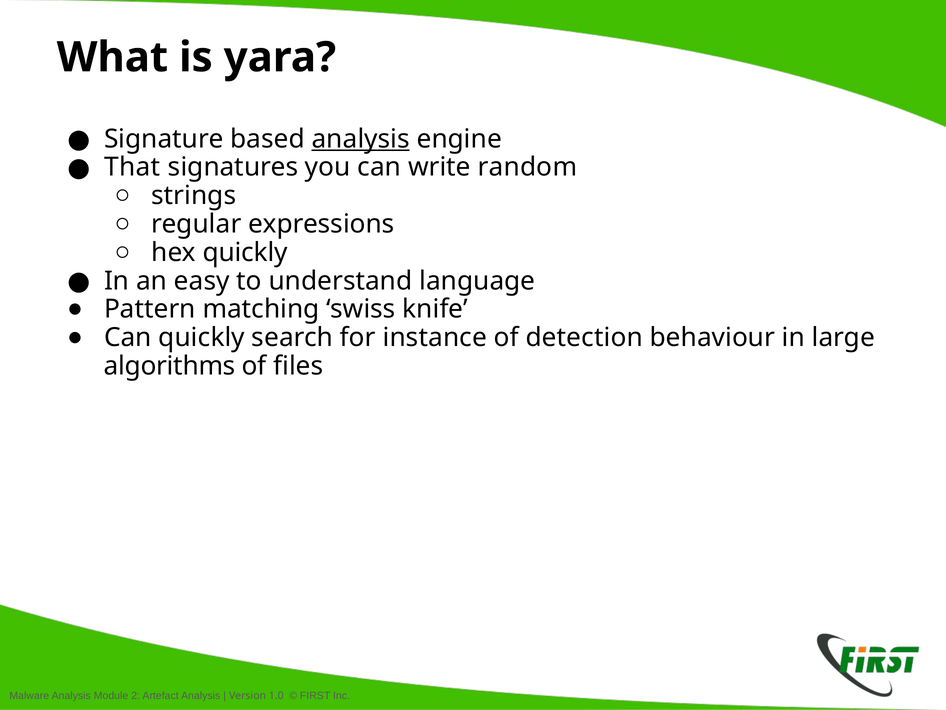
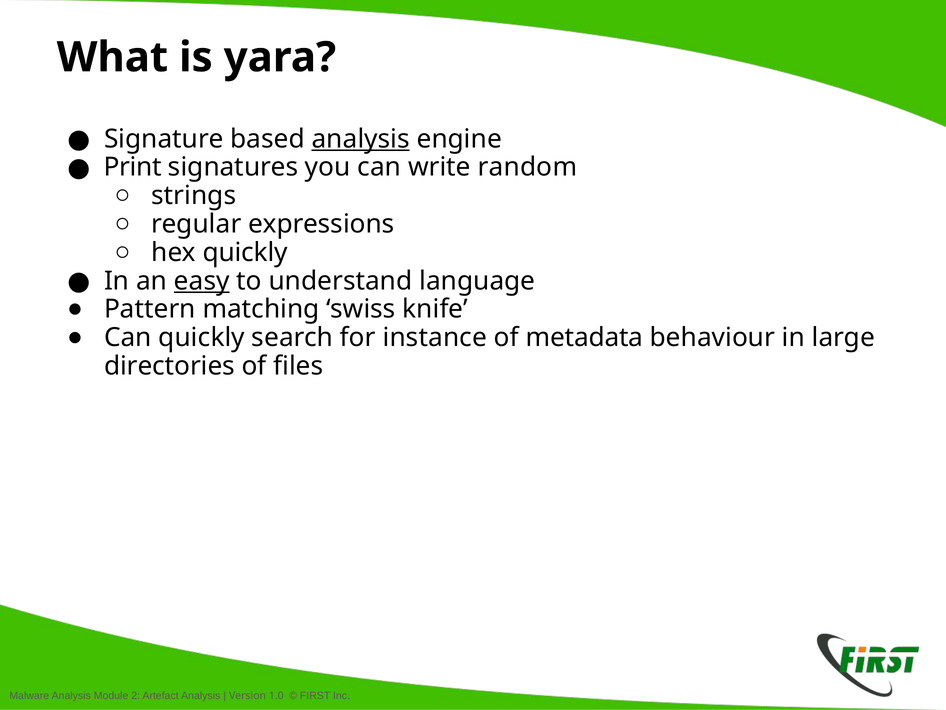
That: That -> Print
easy underline: none -> present
detection: detection -> metadata
algorithms: algorithms -> directories
